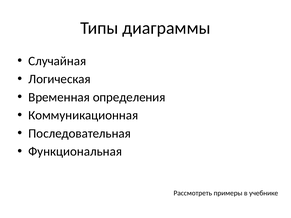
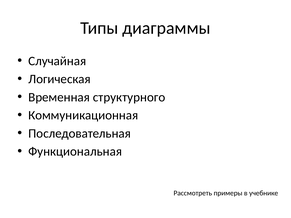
определения: определения -> структурного
